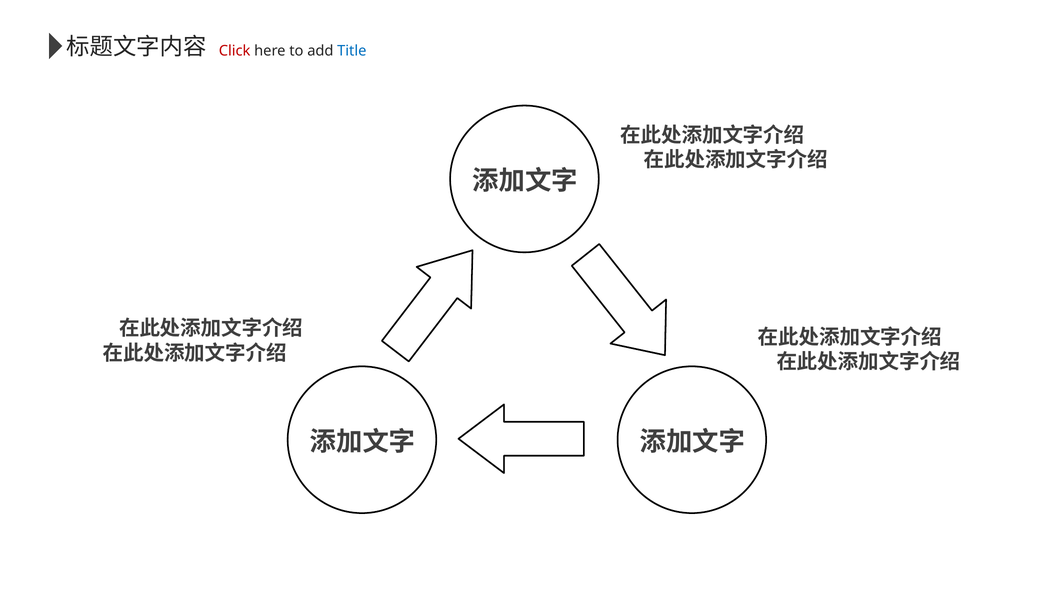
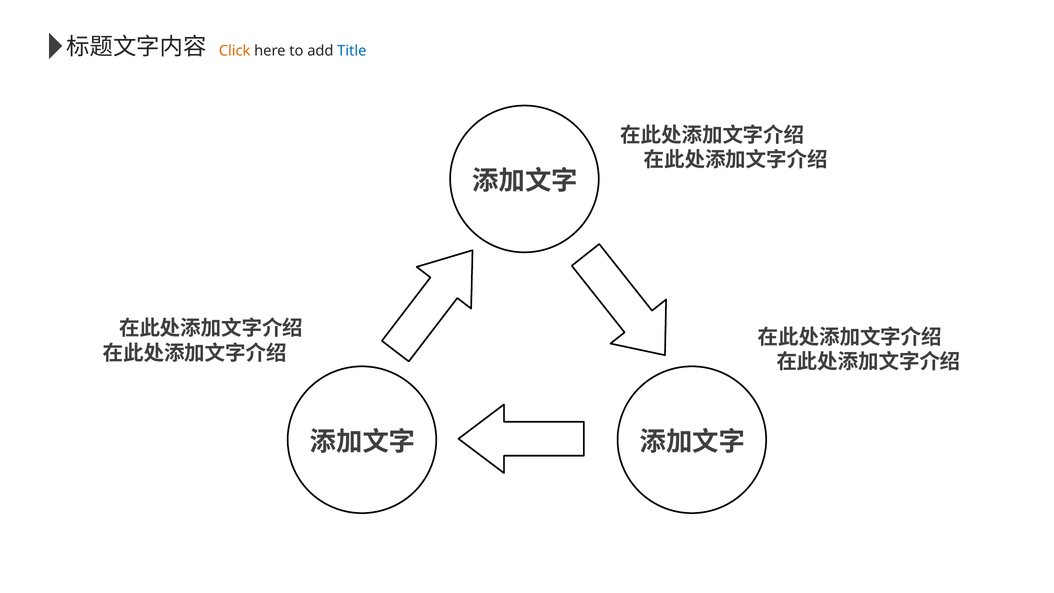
Click colour: red -> orange
